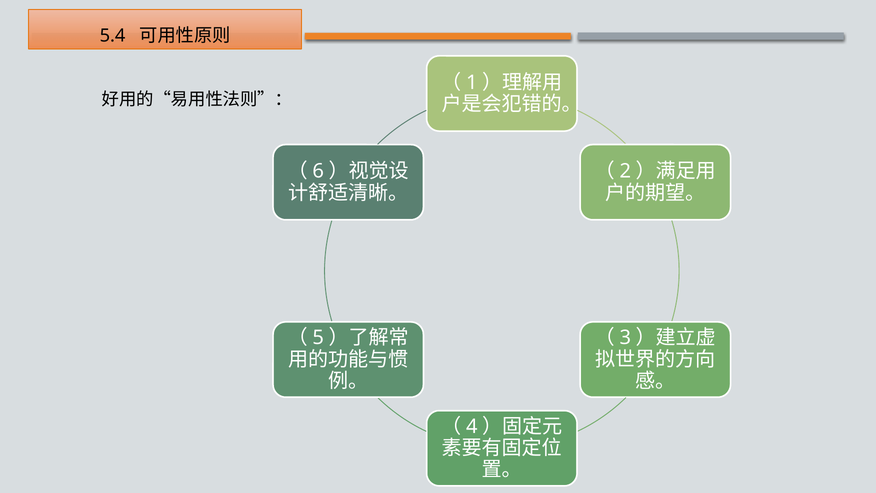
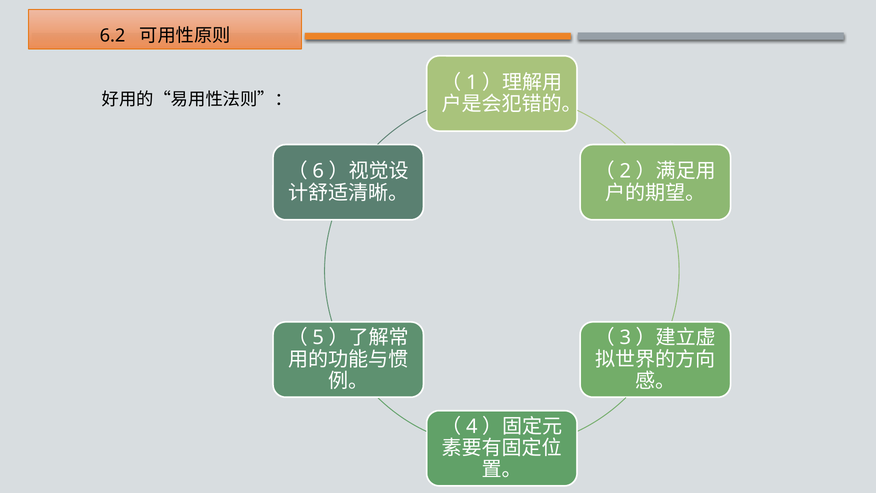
5.4: 5.4 -> 6.2
